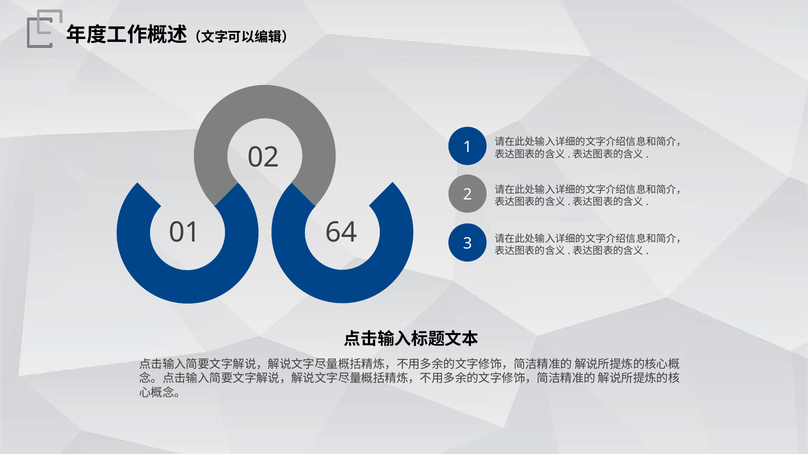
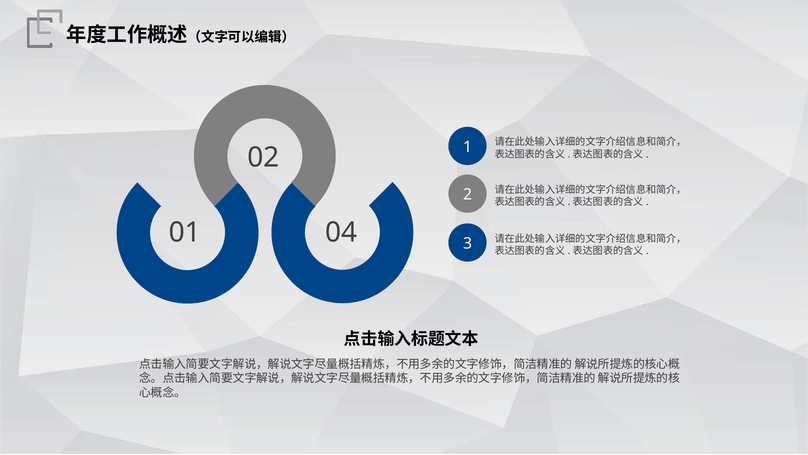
64: 64 -> 04
